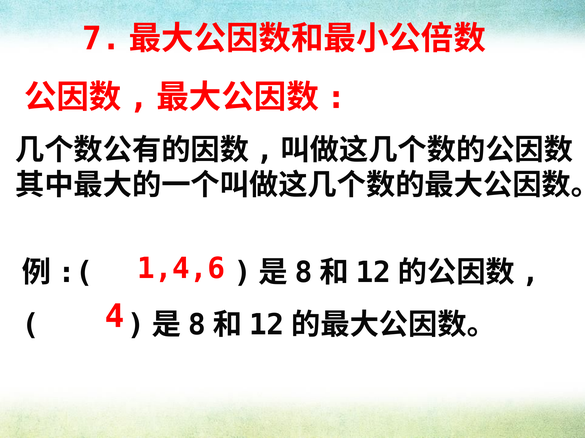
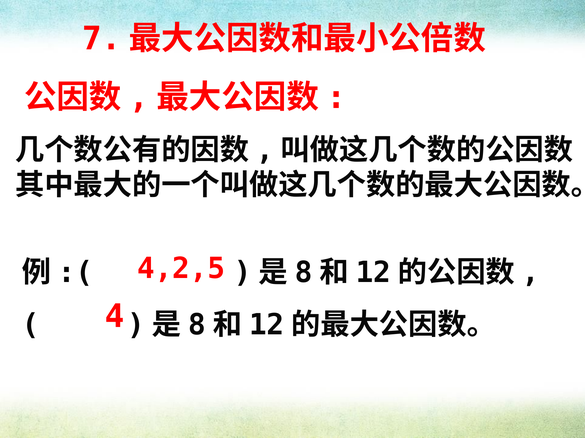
1,4,6: 1,4,6 -> 4,2,5
